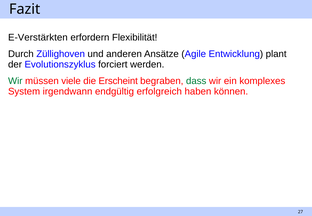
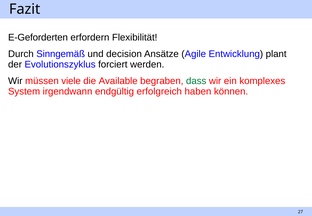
E-Verstärkten: E-Verstärkten -> E-Geforderten
Züllighoven: Züllighoven -> Sinngemäß
anderen: anderen -> decision
Wir at (15, 81) colour: green -> black
Erscheint: Erscheint -> Available
